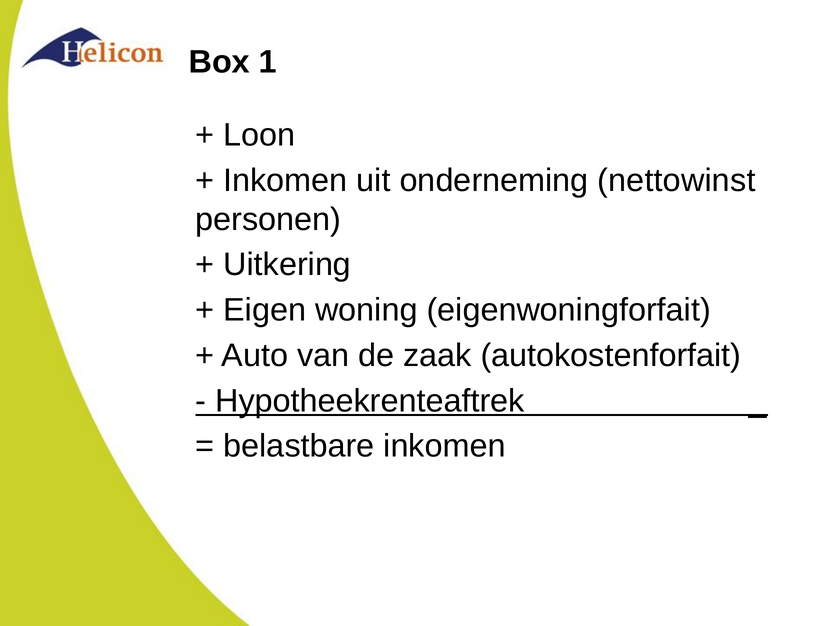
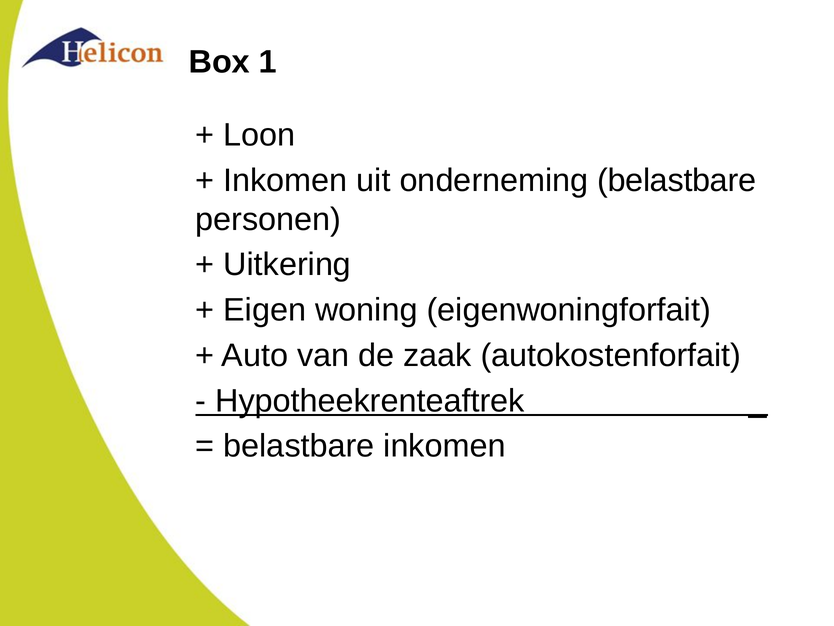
onderneming nettowinst: nettowinst -> belastbare
